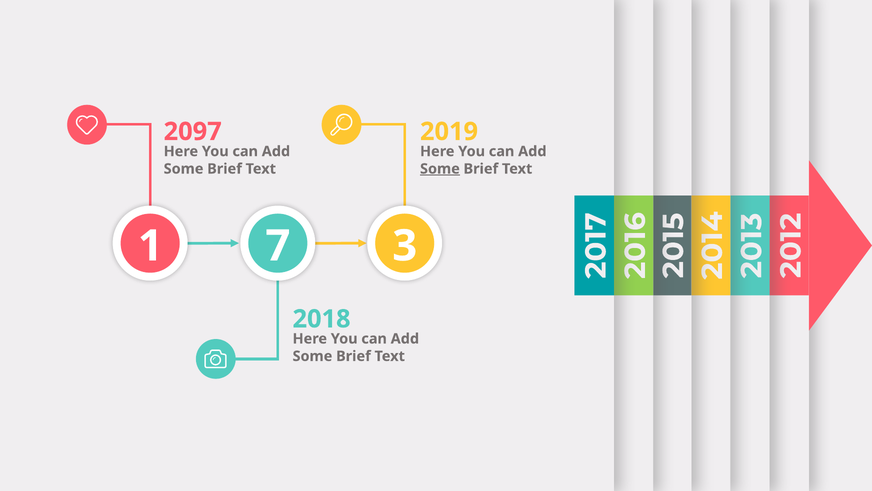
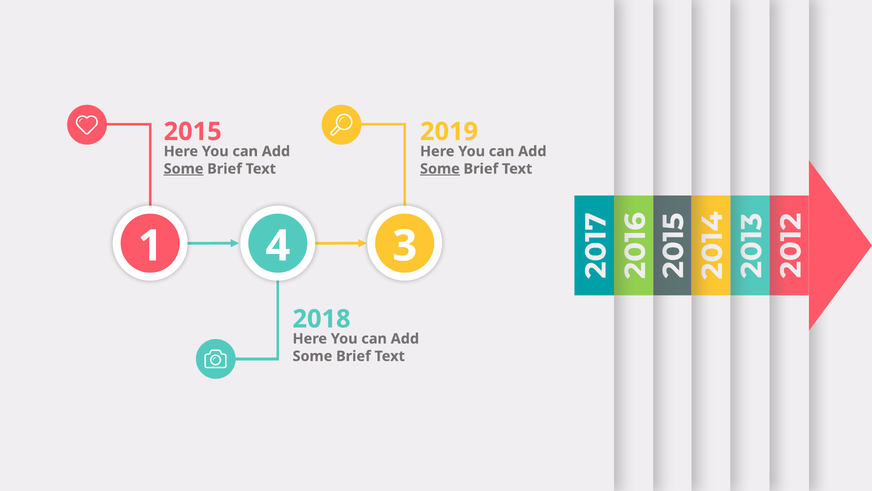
2097: 2097 -> 2015
Some at (184, 169) underline: none -> present
7 at (278, 246): 7 -> 4
